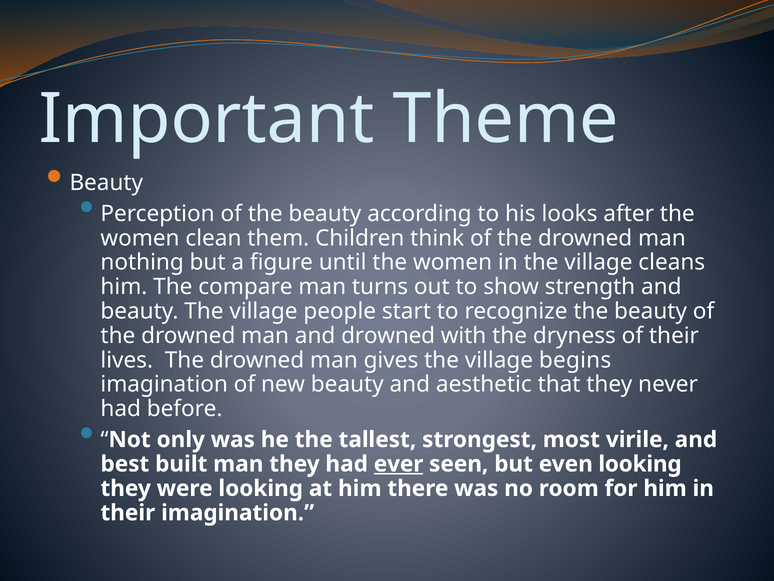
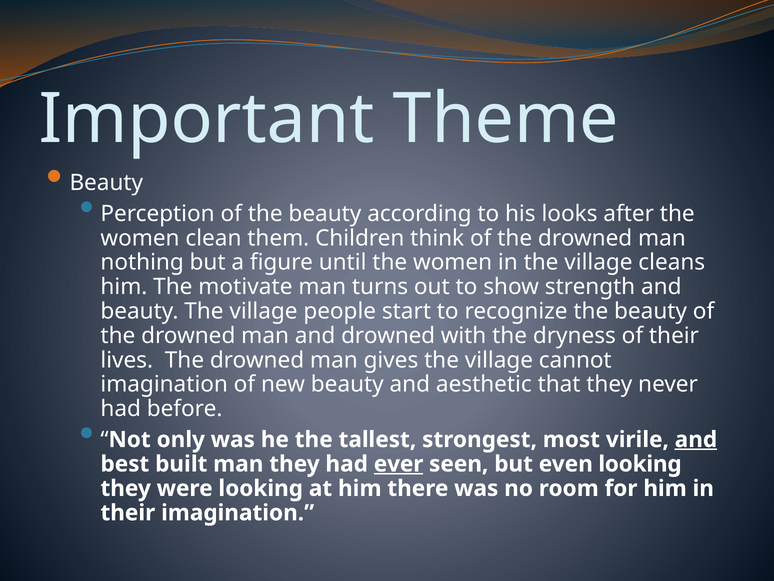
compare: compare -> motivate
begins: begins -> cannot
and at (696, 439) underline: none -> present
